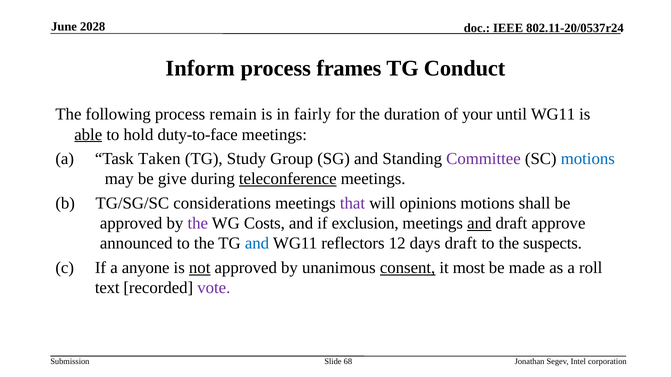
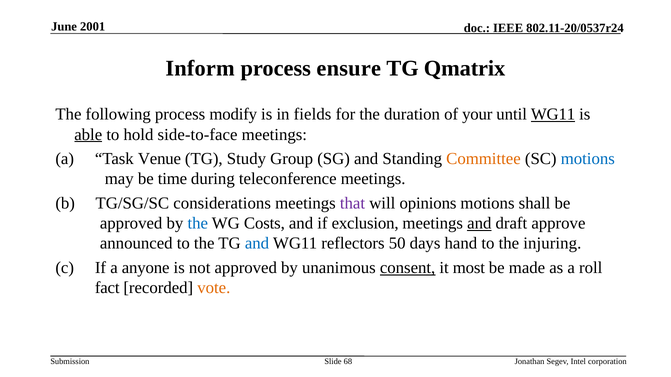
2028: 2028 -> 2001
frames: frames -> ensure
Conduct: Conduct -> Qmatrix
remain: remain -> modify
fairly: fairly -> fields
WG11 at (553, 115) underline: none -> present
duty-to-face: duty-to-face -> side-to-face
Taken: Taken -> Venue
Committee colour: purple -> orange
give: give -> time
teleconference underline: present -> none
the at (198, 224) colour: purple -> blue
12: 12 -> 50
days draft: draft -> hand
suspects: suspects -> injuring
not underline: present -> none
text: text -> fact
vote colour: purple -> orange
